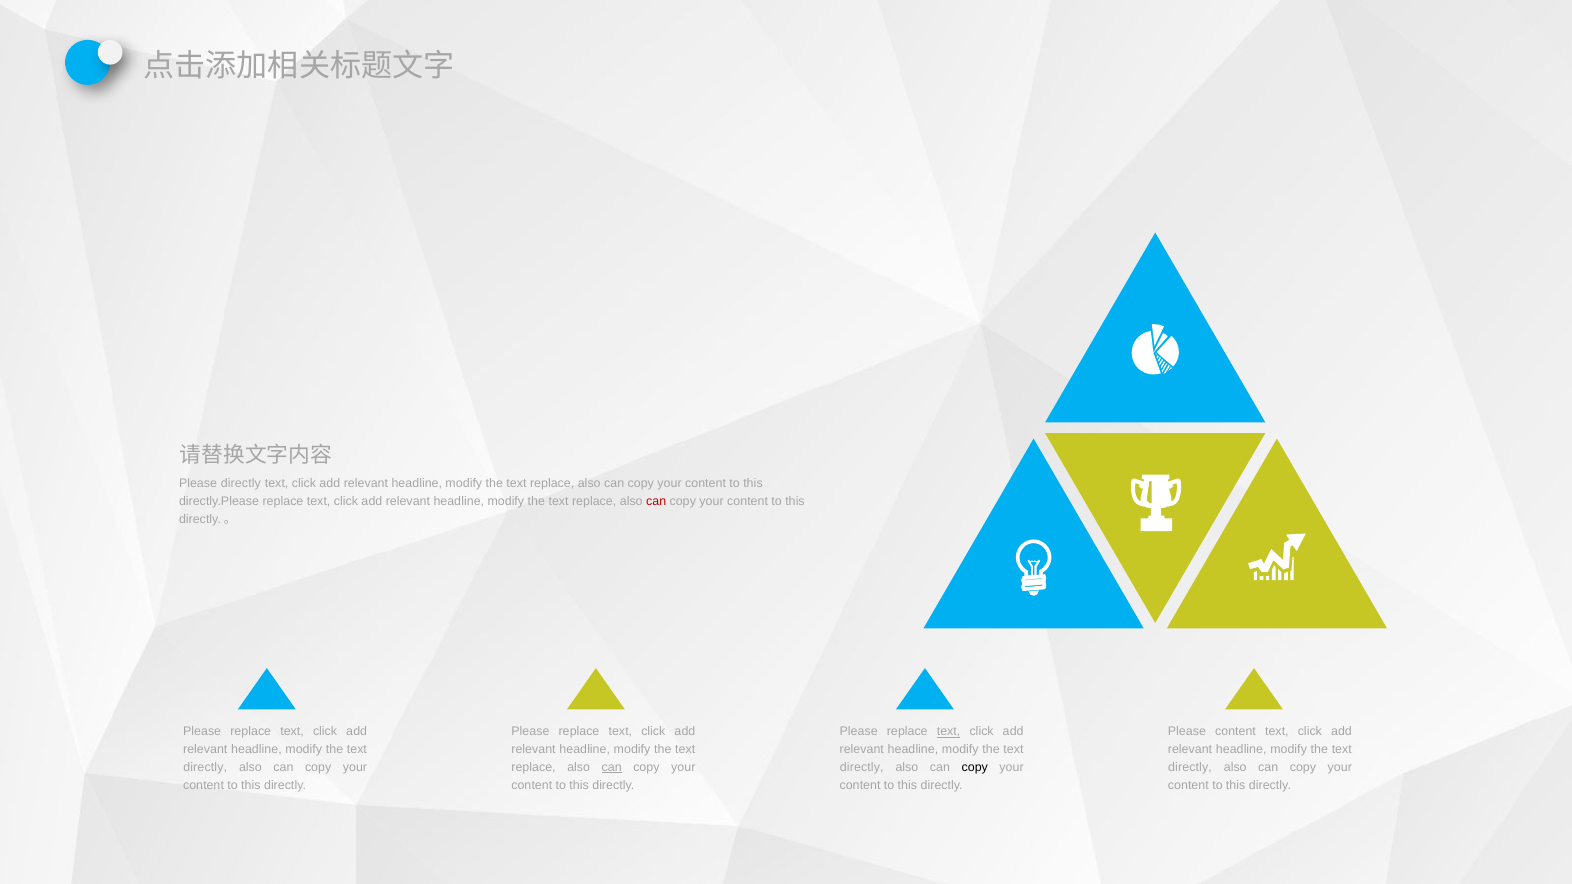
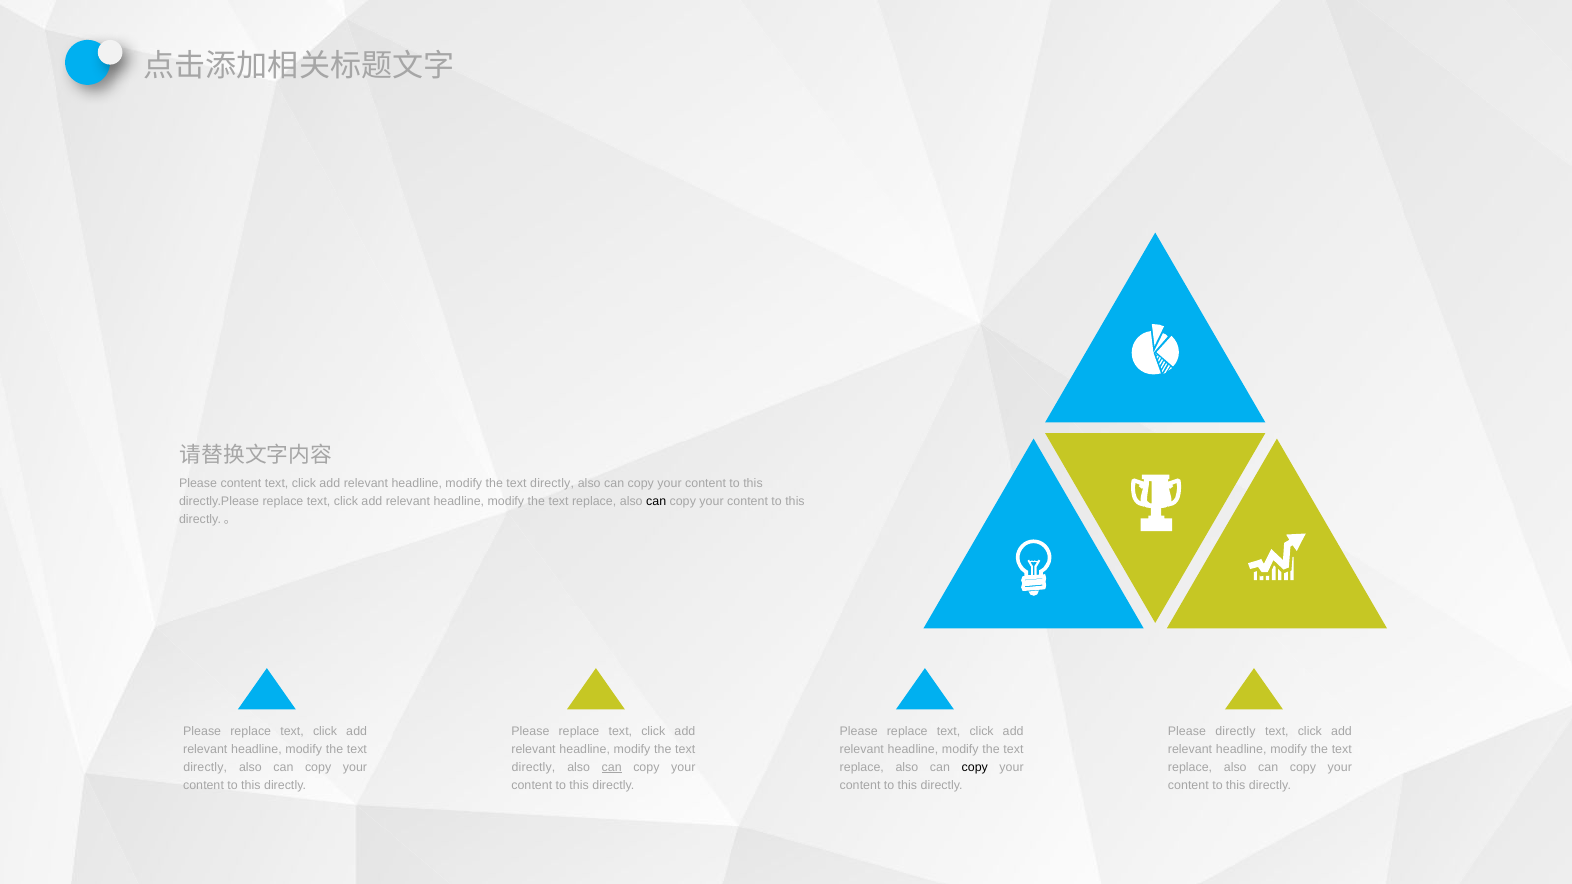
Please directly: directly -> content
replace at (552, 484): replace -> directly
can at (656, 501) colour: red -> black
text at (949, 732) underline: present -> none
Please content: content -> directly
replace at (534, 767): replace -> directly
directly at (862, 767): directly -> replace
directly at (1190, 767): directly -> replace
